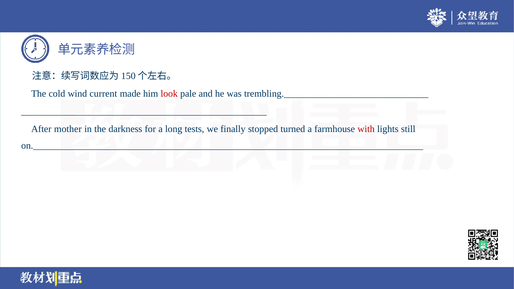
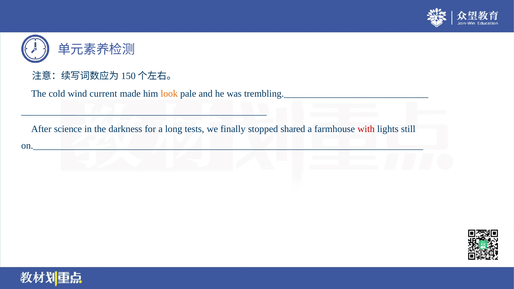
look colour: red -> orange
mother: mother -> science
turned: turned -> shared
